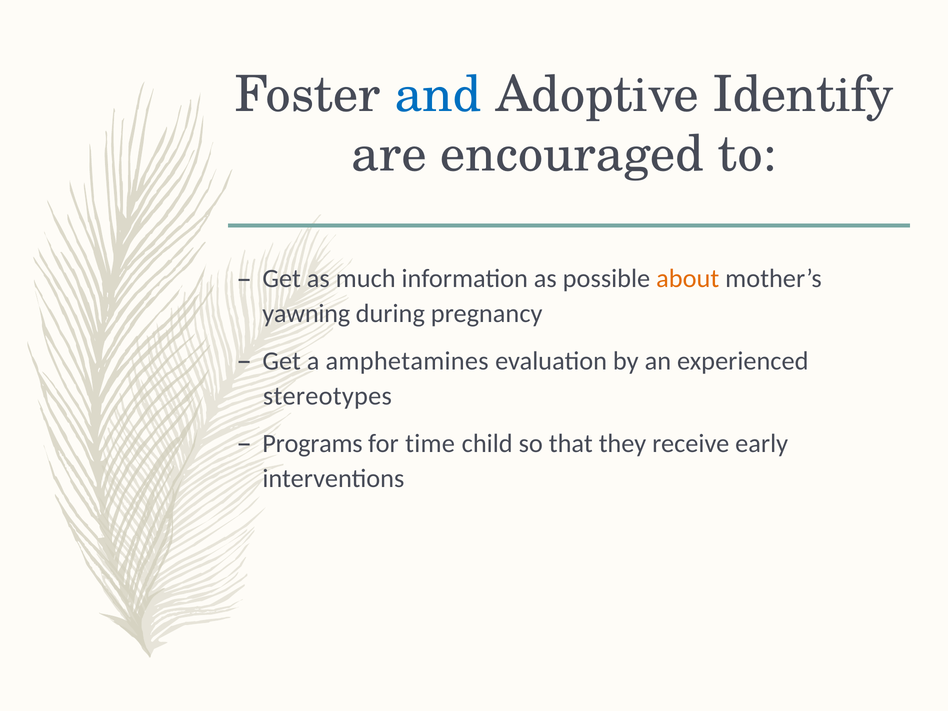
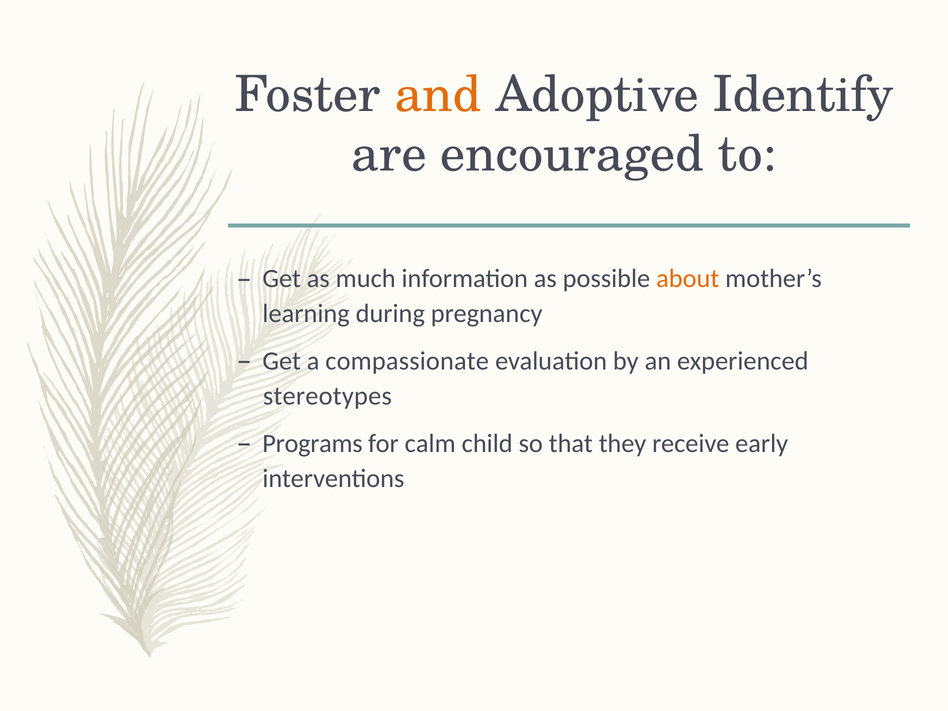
and colour: blue -> orange
yawning: yawning -> learning
amphetamines: amphetamines -> compassionate
time: time -> calm
